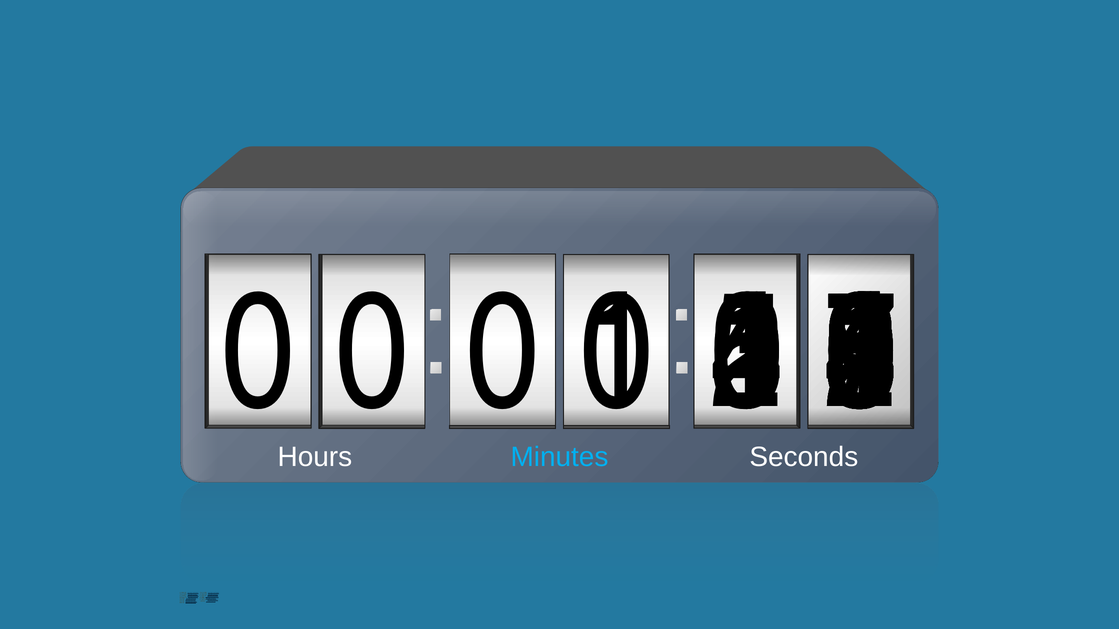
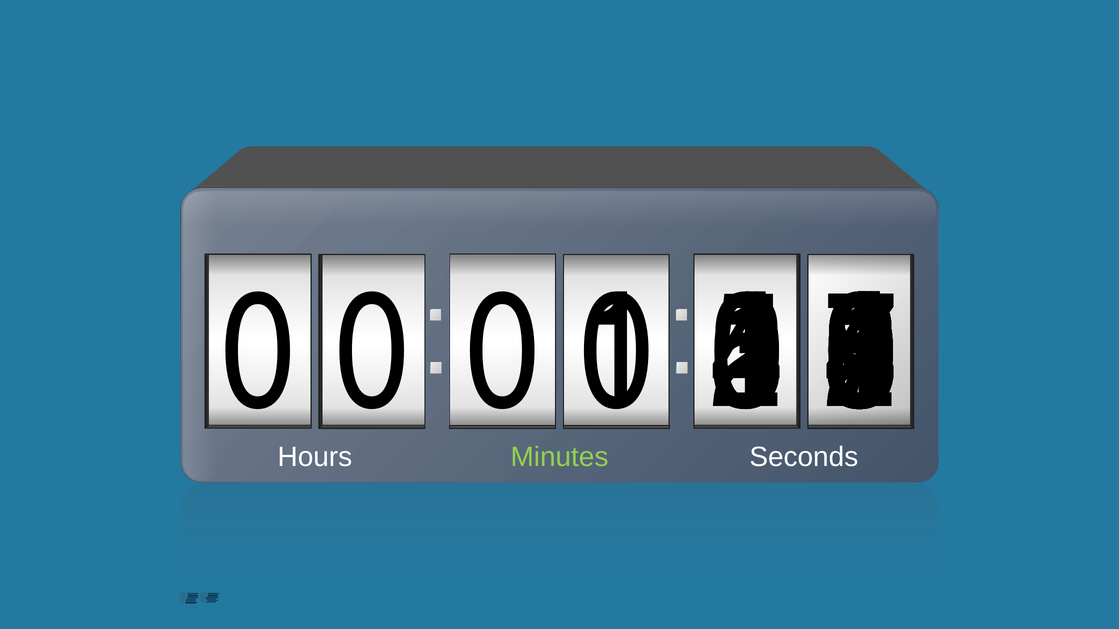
Minutes colour: light blue -> light green
